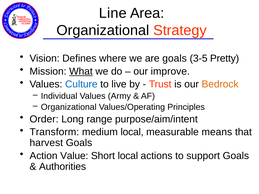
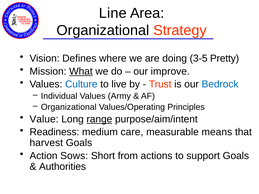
are goals: goals -> doing
Bedrock colour: orange -> blue
Order: Order -> Value
range underline: none -> present
Transform: Transform -> Readiness
medium local: local -> care
Value: Value -> Sows
Short local: local -> from
